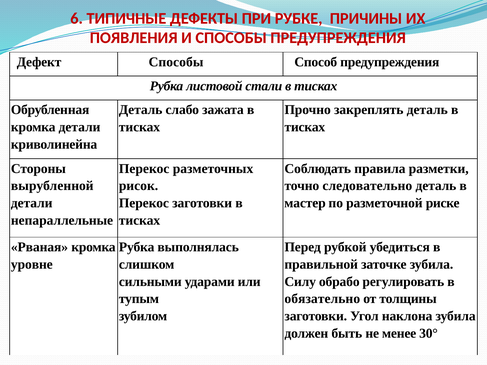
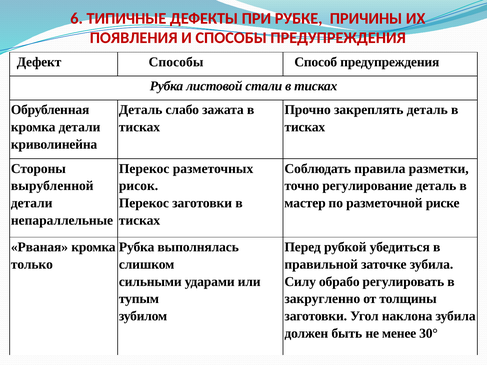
следовательно: следовательно -> регулирование
уровне: уровне -> только
обязательно: обязательно -> закругленно
